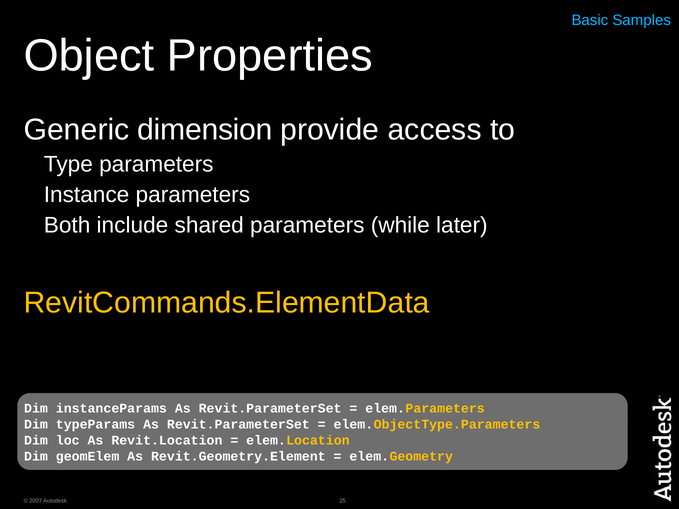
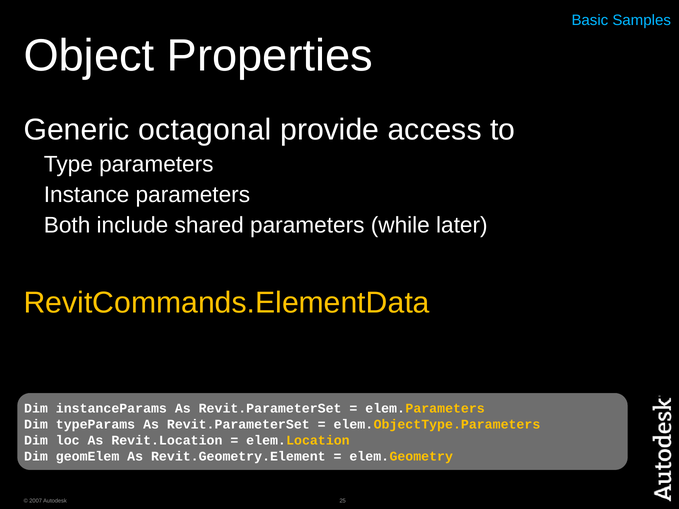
dimension: dimension -> octagonal
